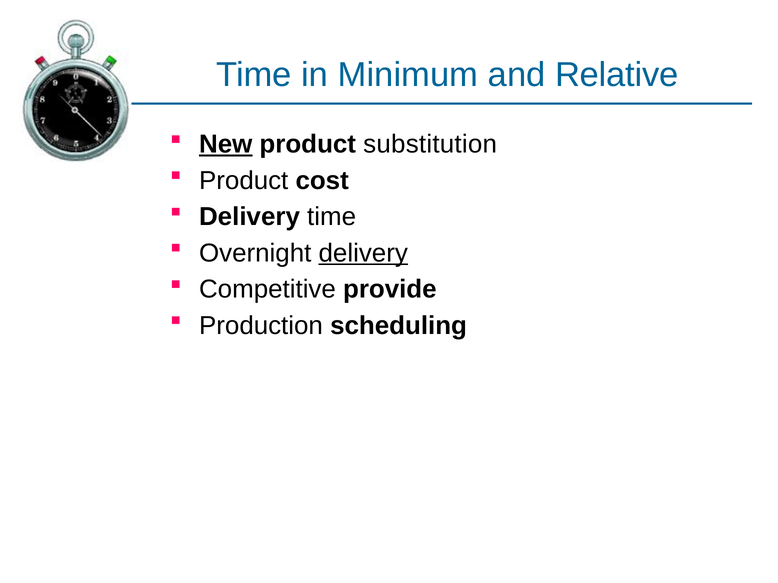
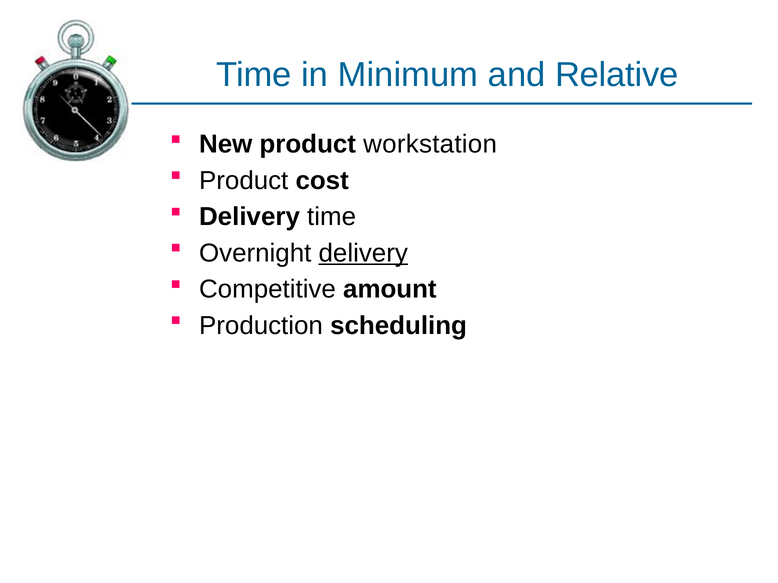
New underline: present -> none
substitution: substitution -> workstation
provide: provide -> amount
